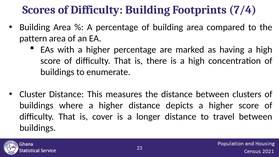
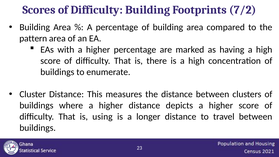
7/4: 7/4 -> 7/2
cover: cover -> using
